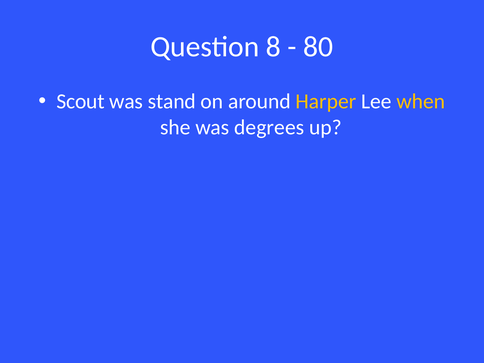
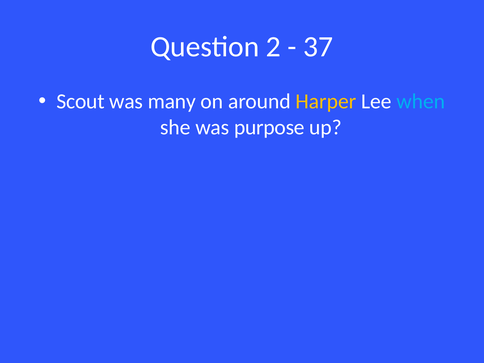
8: 8 -> 2
80: 80 -> 37
stand: stand -> many
when colour: yellow -> light blue
degrees: degrees -> purpose
